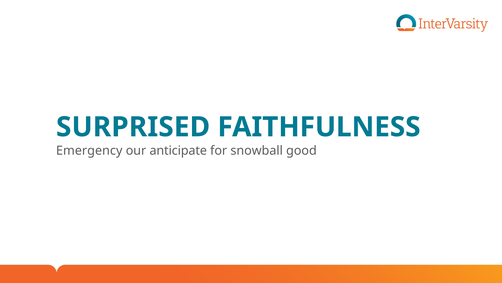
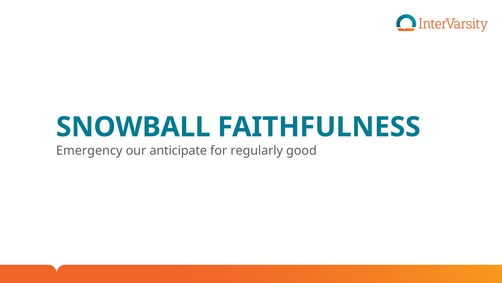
SURPRISED: SURPRISED -> SNOWBALL
snowball: snowball -> regularly
